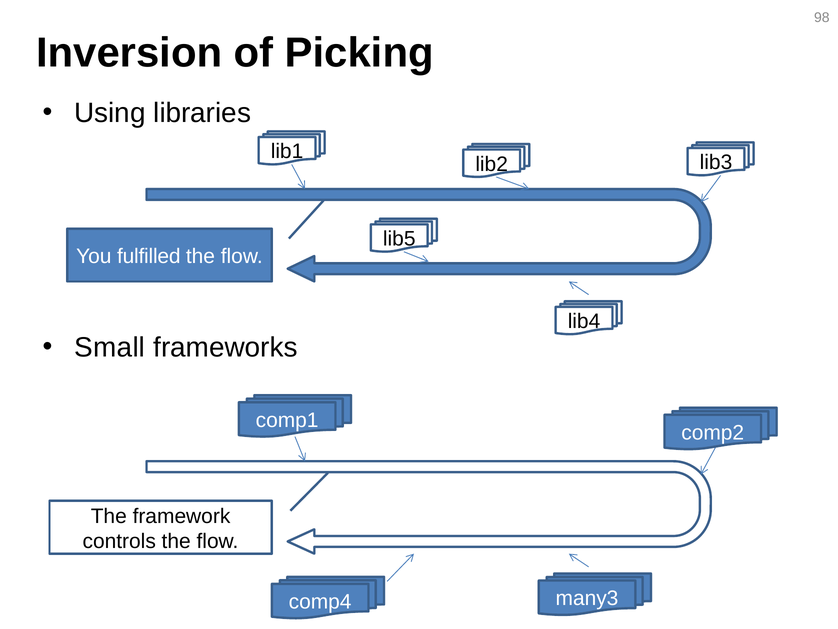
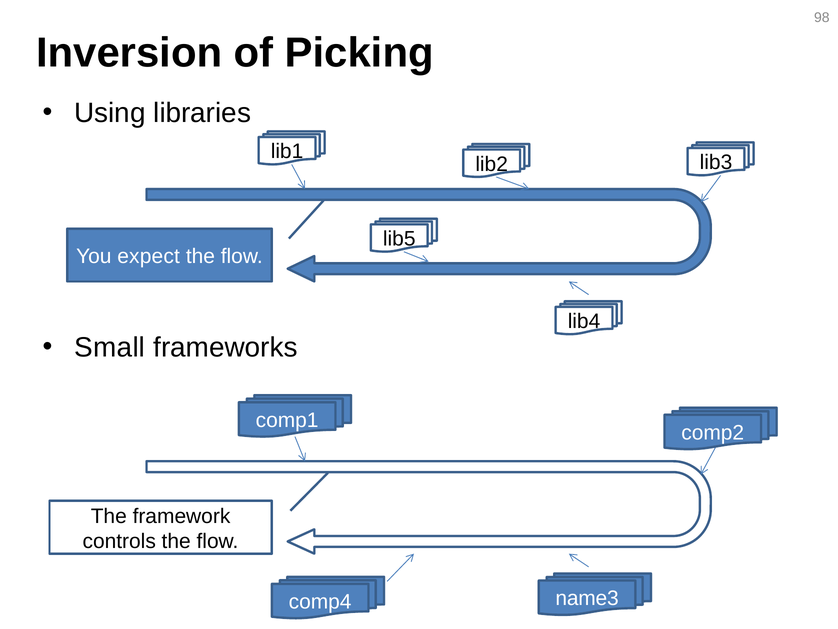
fulfilled: fulfilled -> expect
many3: many3 -> name3
